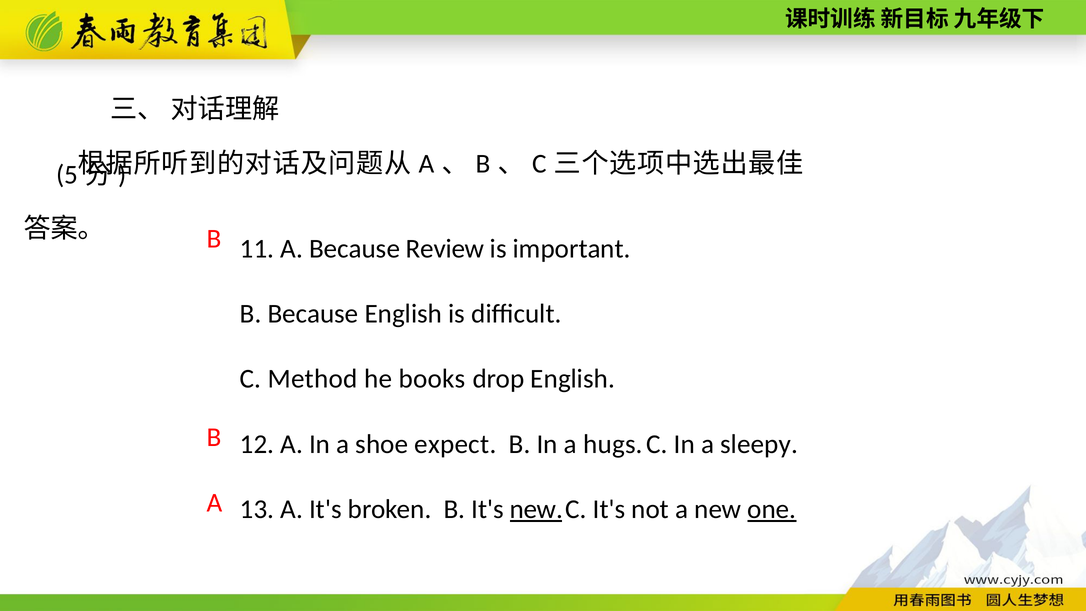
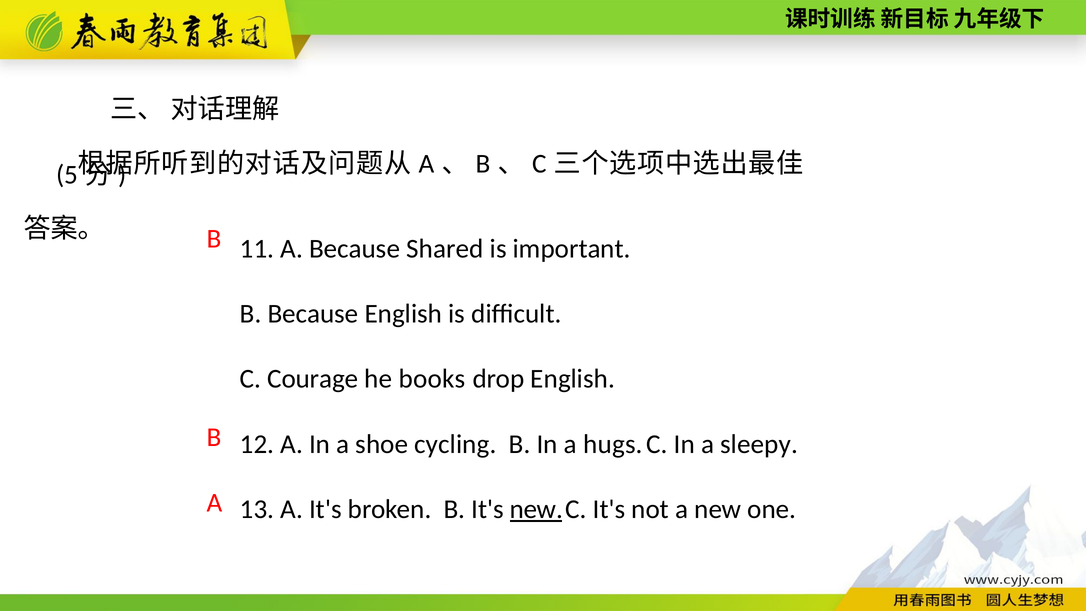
Review: Review -> Shared
Method: Method -> Courage
expect: expect -> cycling
one underline: present -> none
